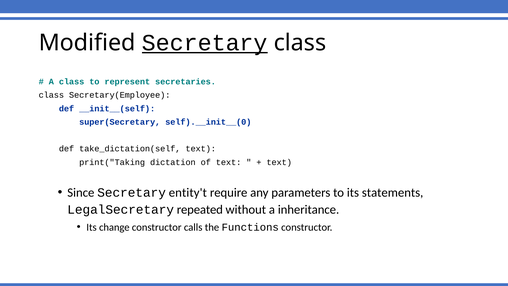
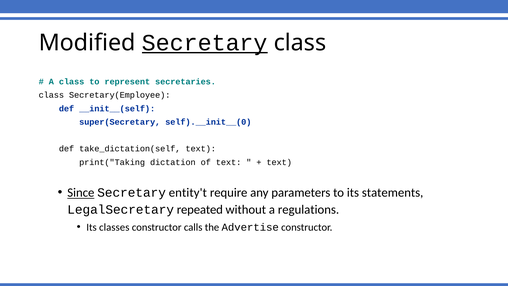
Since underline: none -> present
inheritance: inheritance -> regulations
change: change -> classes
Functions: Functions -> Advertise
